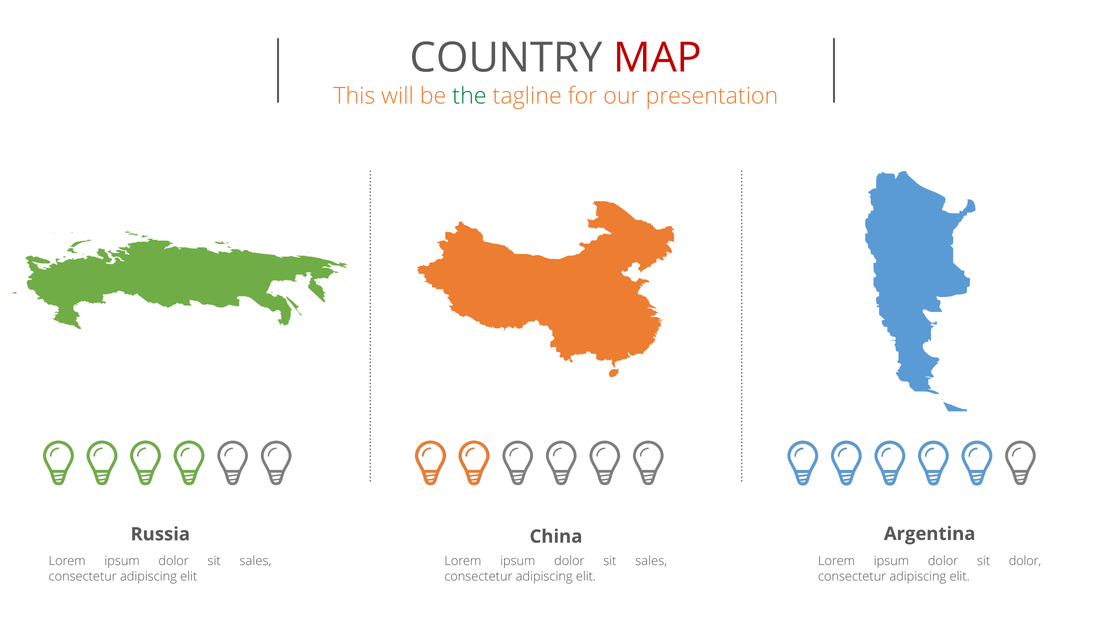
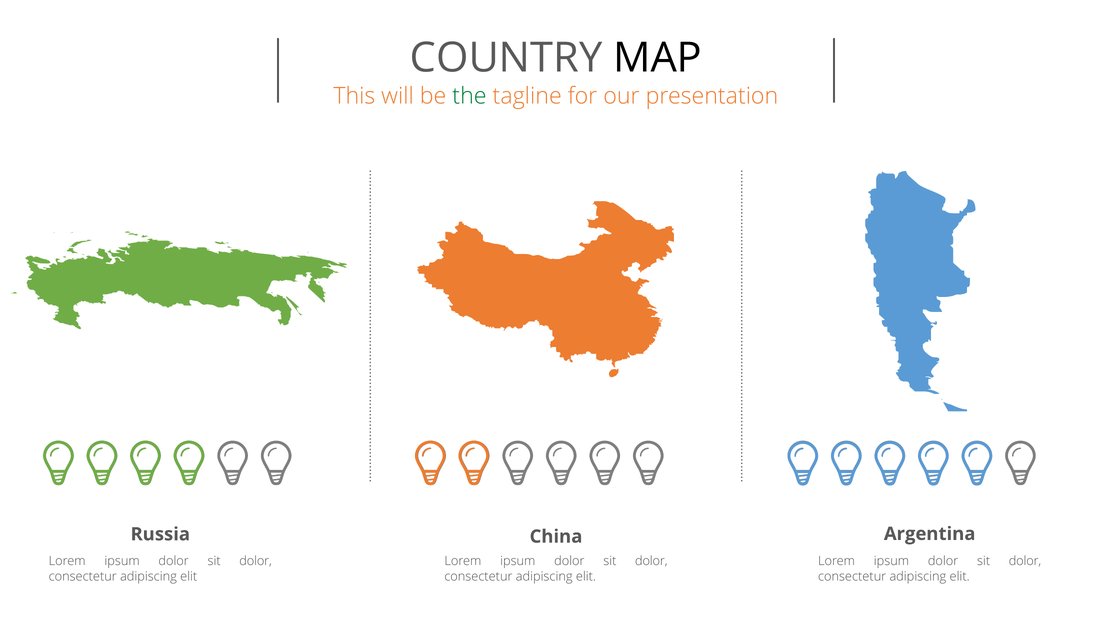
MAP colour: red -> black
sales at (255, 562): sales -> dolor
sales at (651, 562): sales -> dolor
